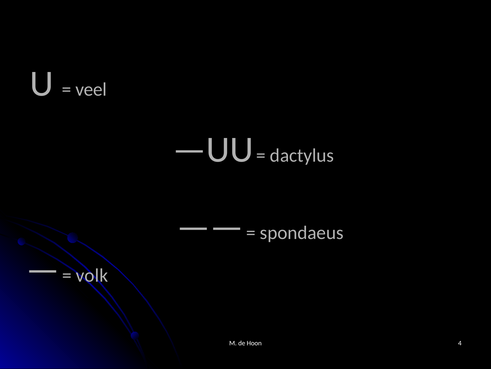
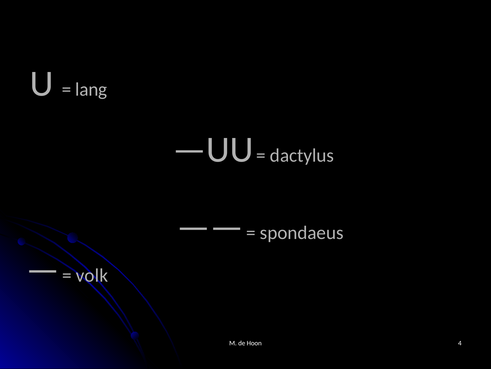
veel: veel -> lang
